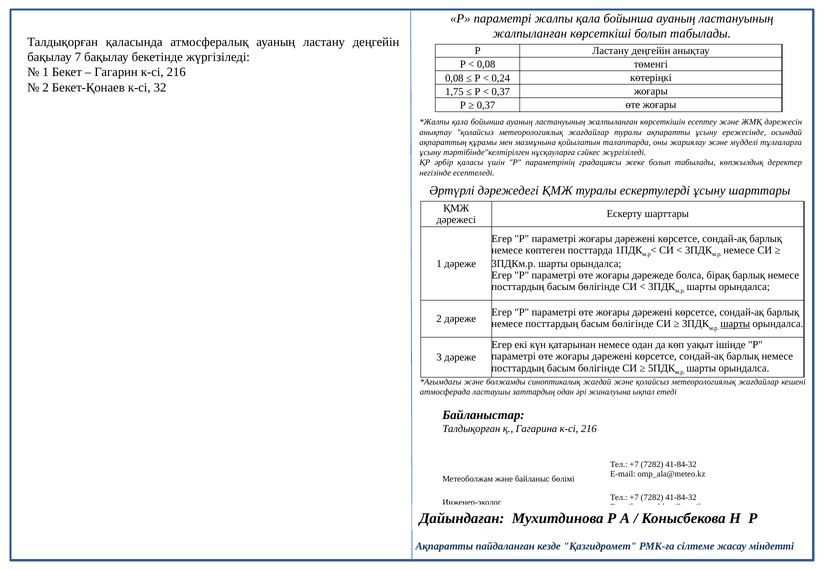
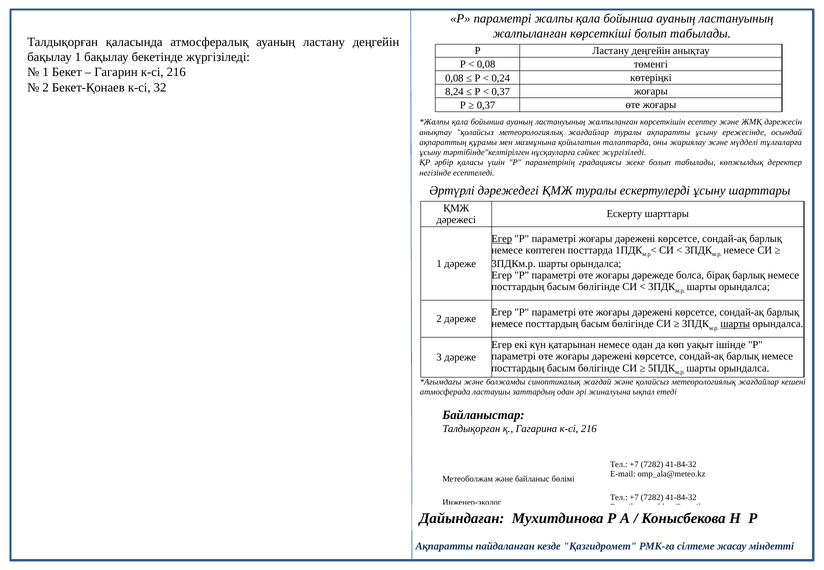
бақылау 7: 7 -> 1
1,75: 1,75 -> 8,24
Егер at (502, 239) underline: none -> present
